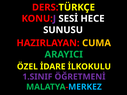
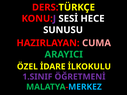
CUMA colour: yellow -> pink
